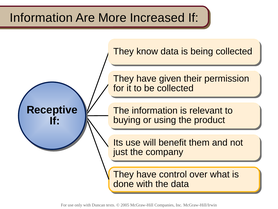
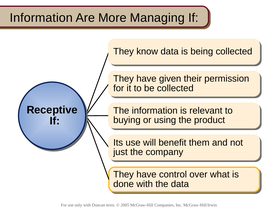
Increased: Increased -> Managing
